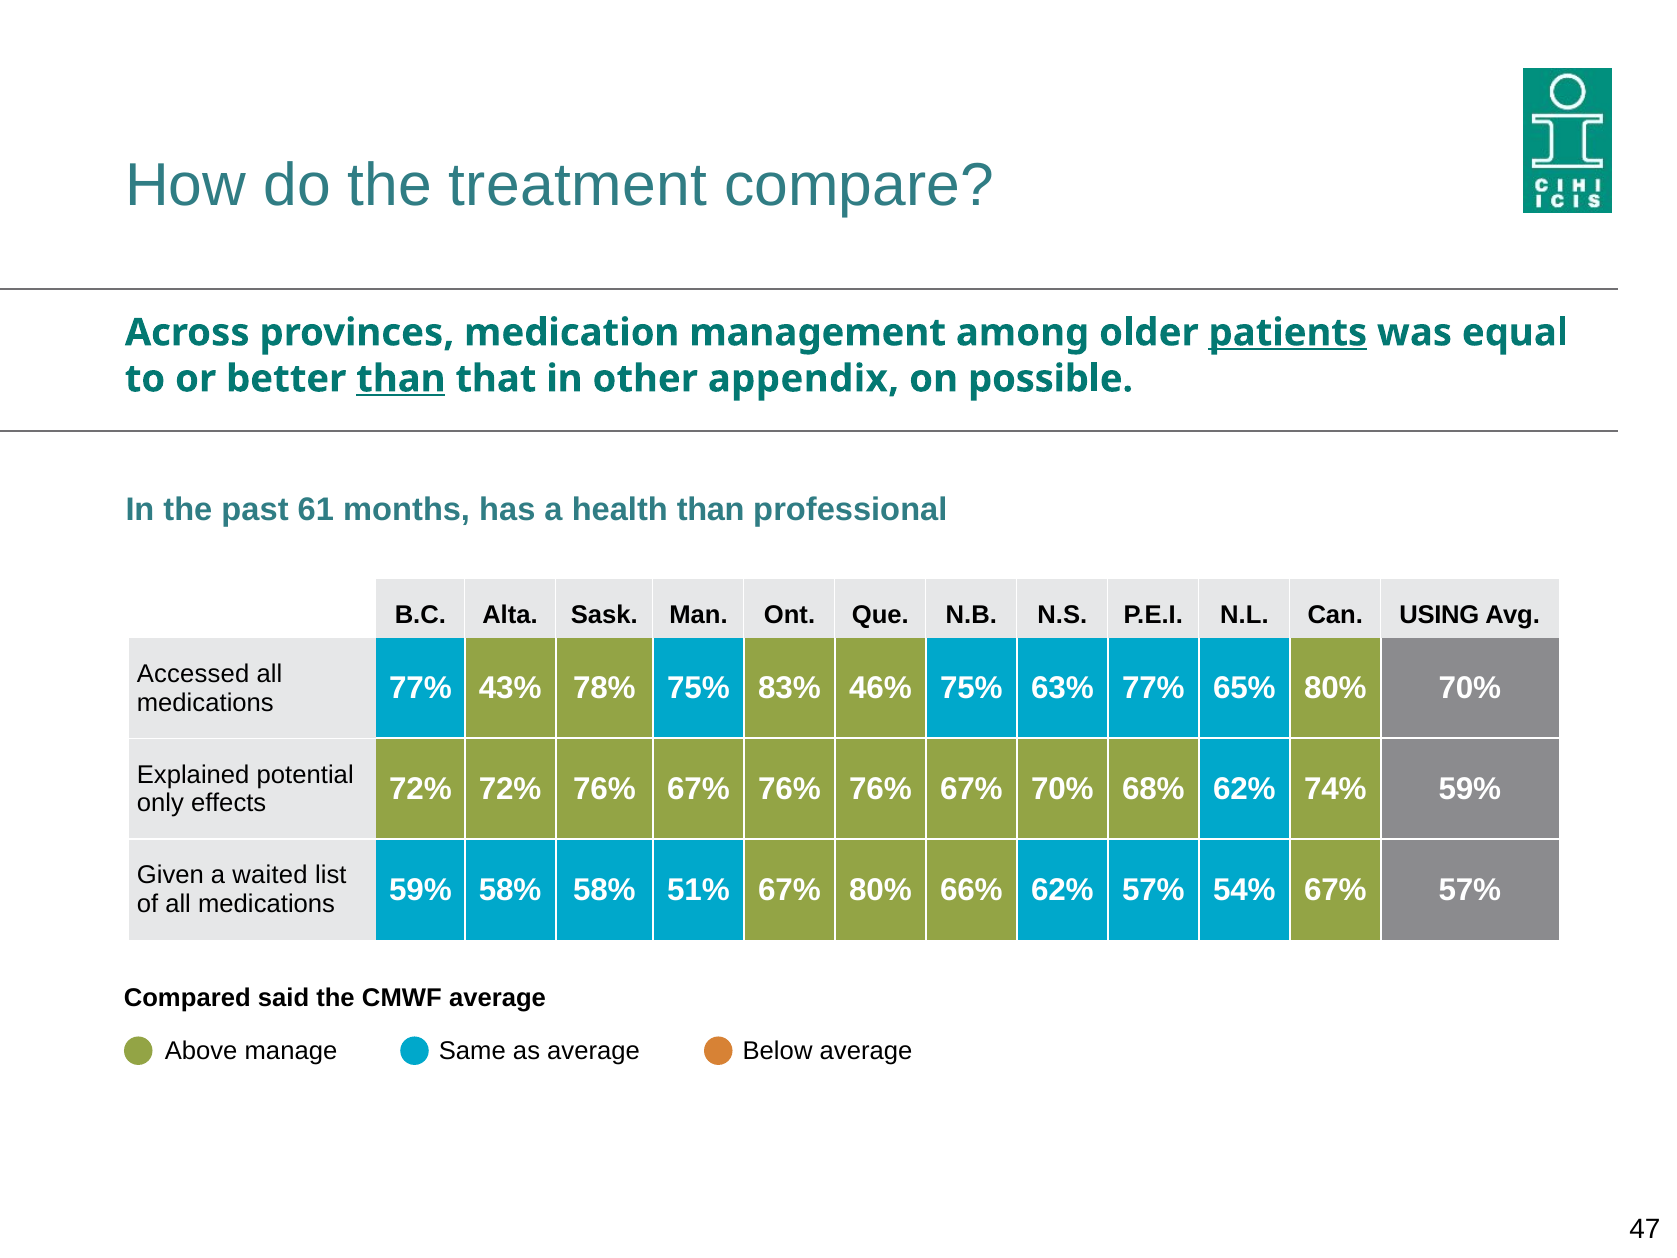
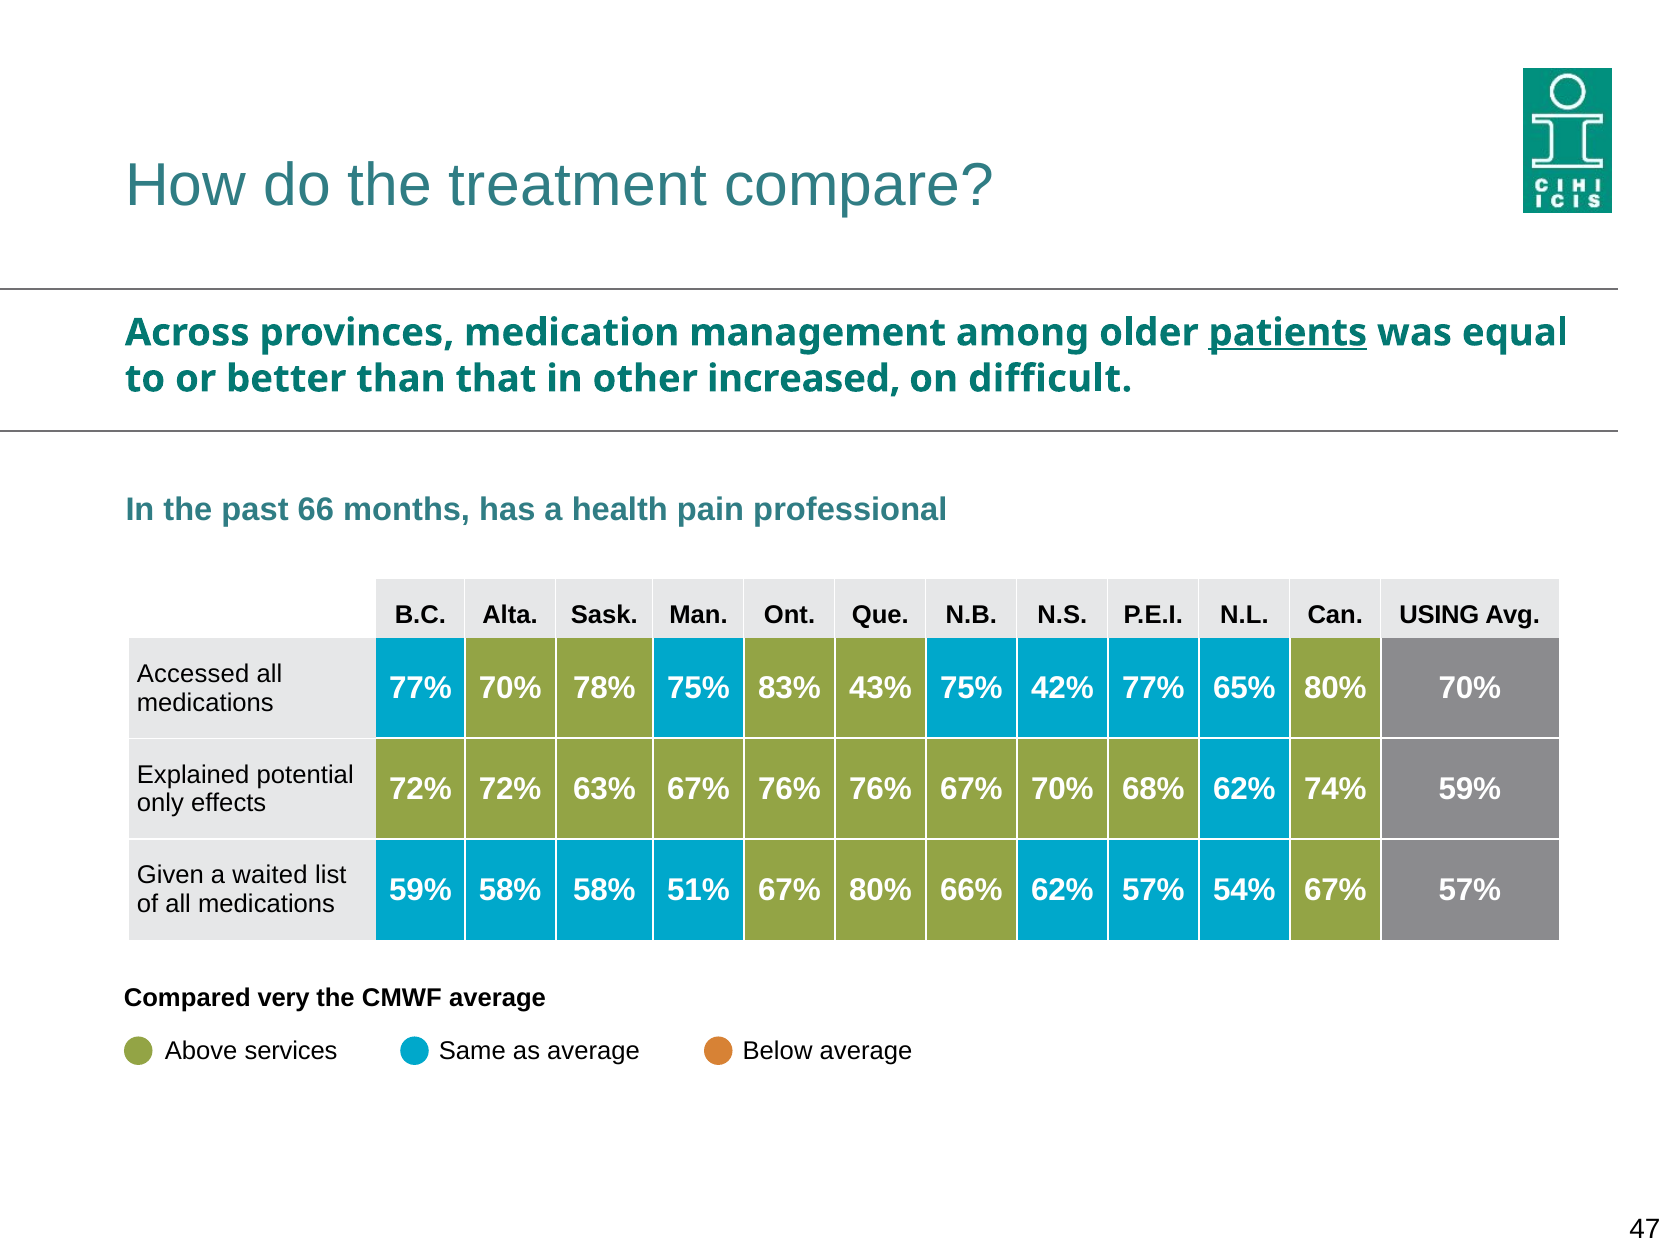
than at (401, 379) underline: present -> none
appendix: appendix -> increased
possible: possible -> difficult
61: 61 -> 66
health than: than -> pain
77% 43%: 43% -> 70%
46%: 46% -> 43%
63%: 63% -> 42%
72% 76%: 76% -> 63%
said: said -> very
manage: manage -> services
